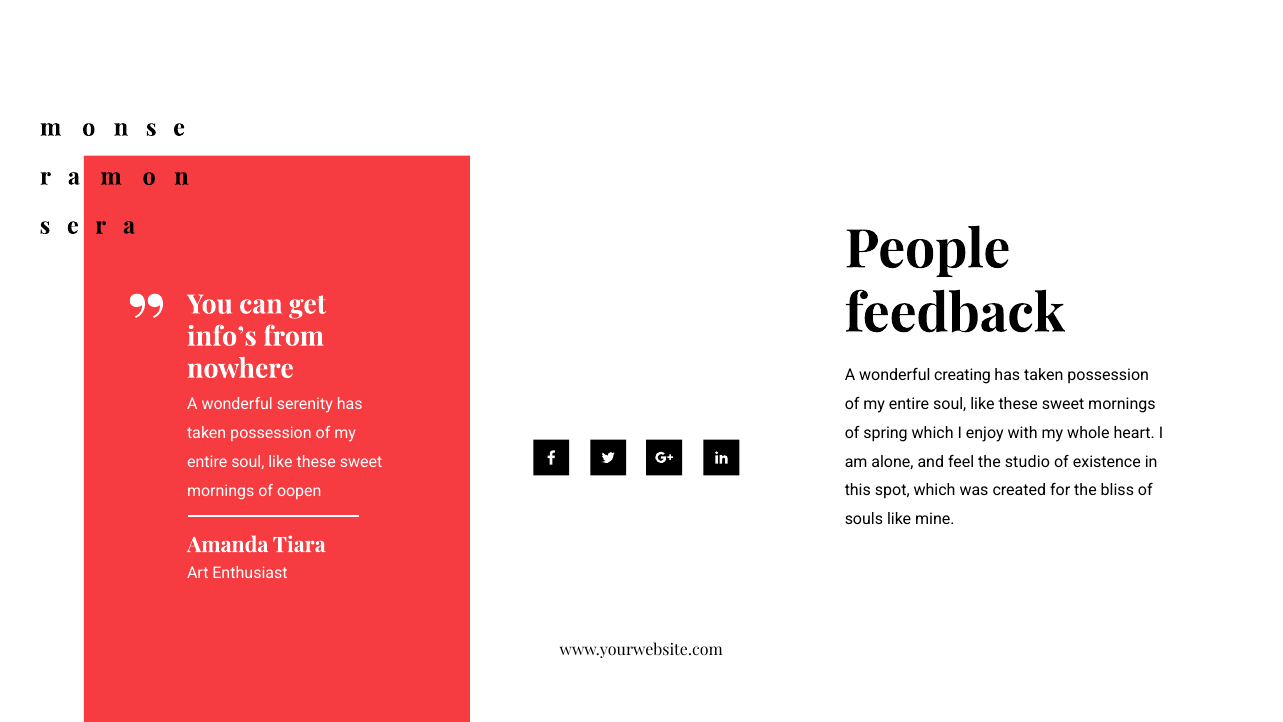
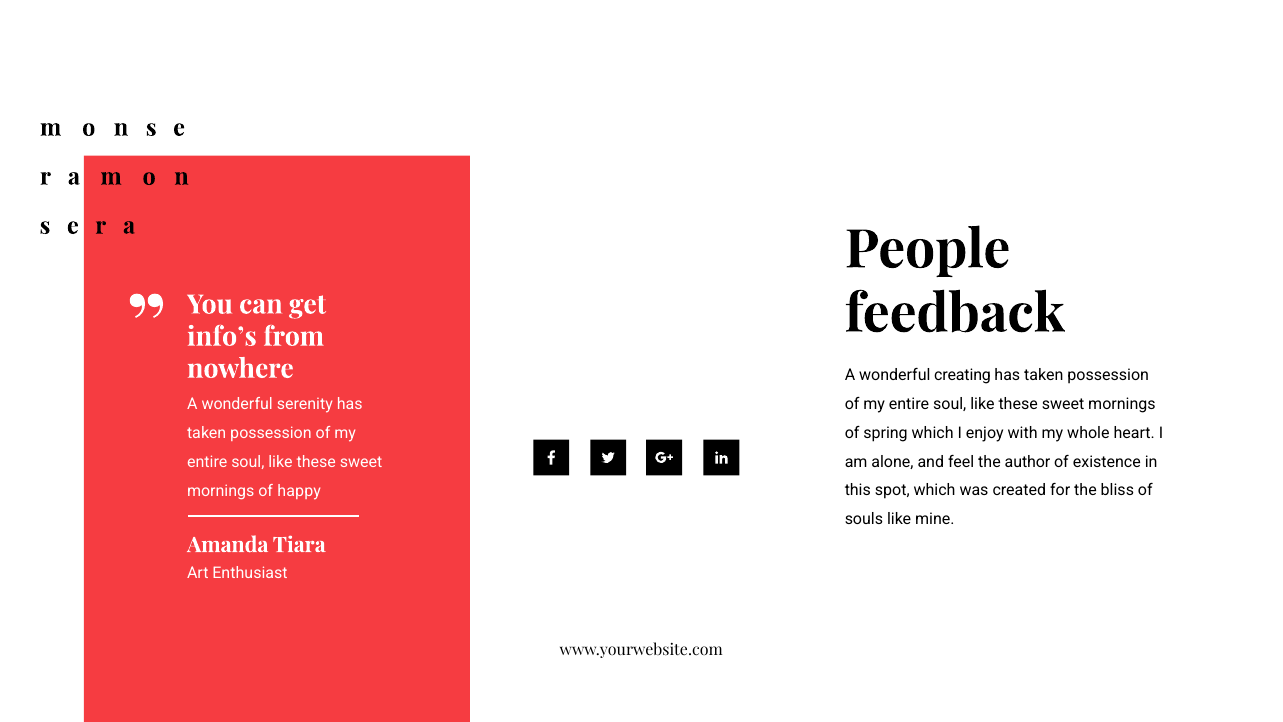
studio: studio -> author
oopen: oopen -> happy
